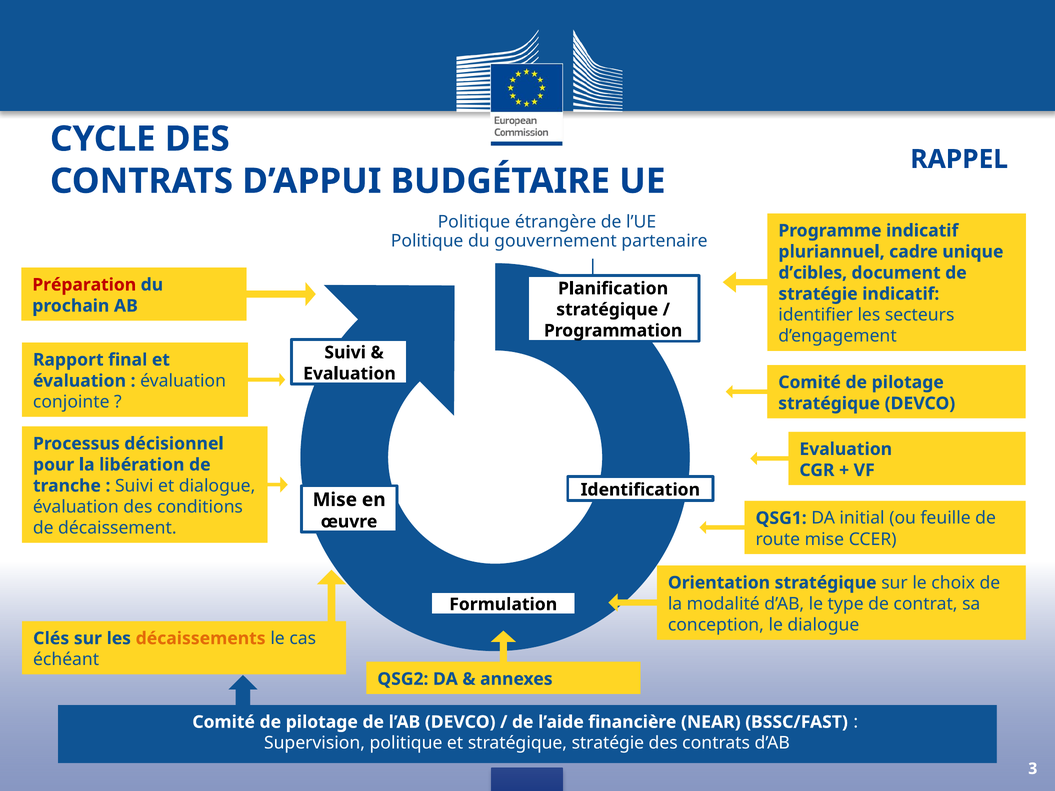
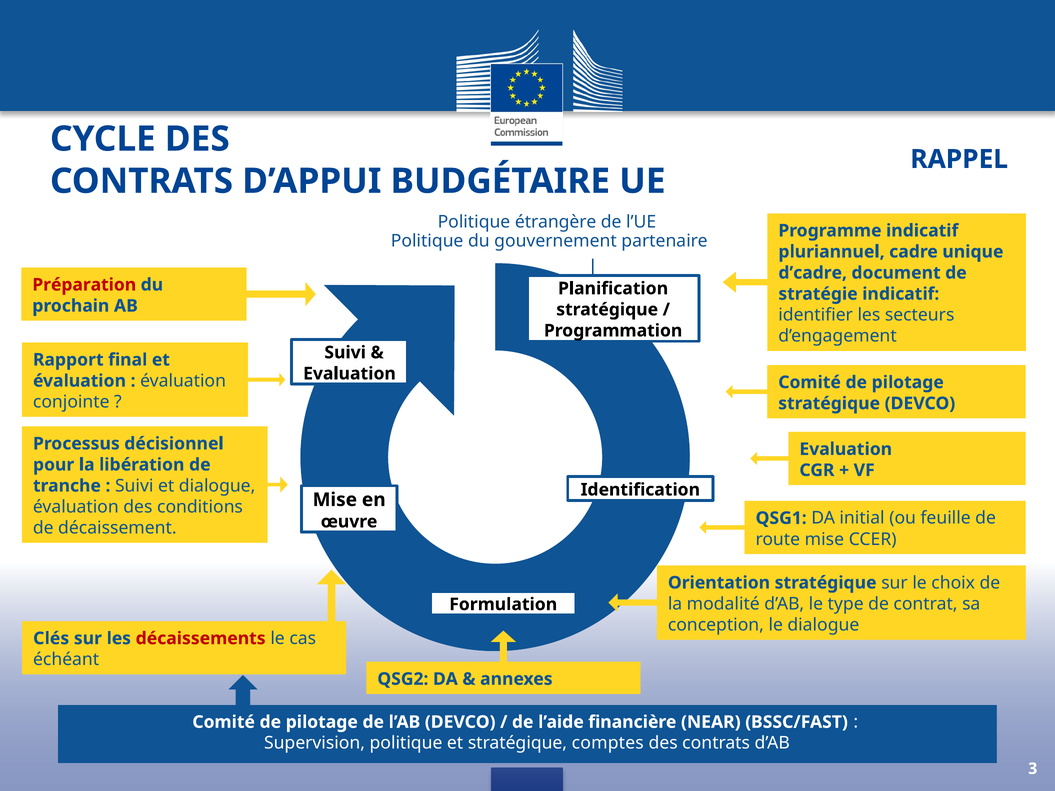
d’cibles: d’cibles -> d’cadre
décaissements colour: orange -> red
stratégique stratégie: stratégie -> comptes
